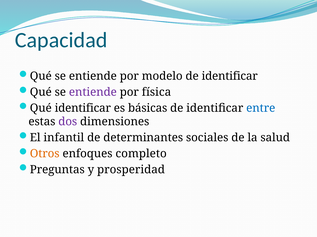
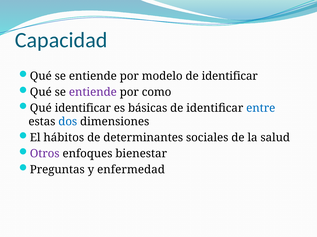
física: física -> como
dos colour: purple -> blue
infantil: infantil -> hábitos
Otros colour: orange -> purple
completo: completo -> bienestar
prosperidad: prosperidad -> enfermedad
